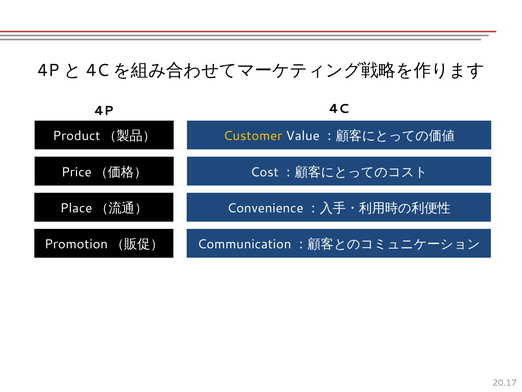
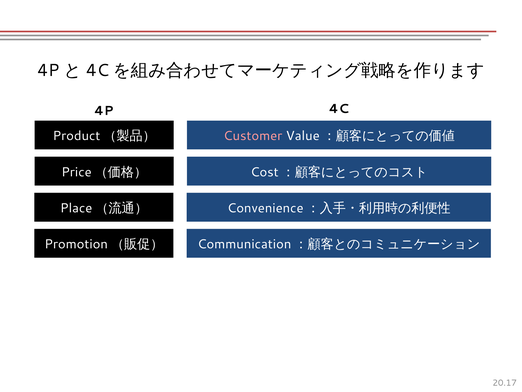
Customer colour: yellow -> pink
